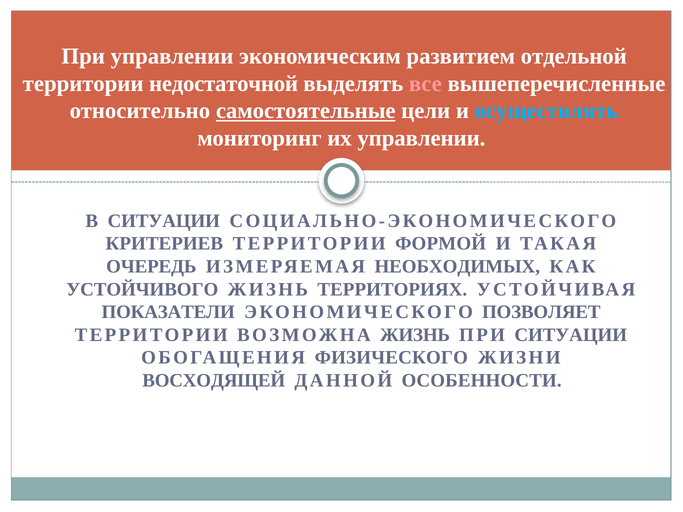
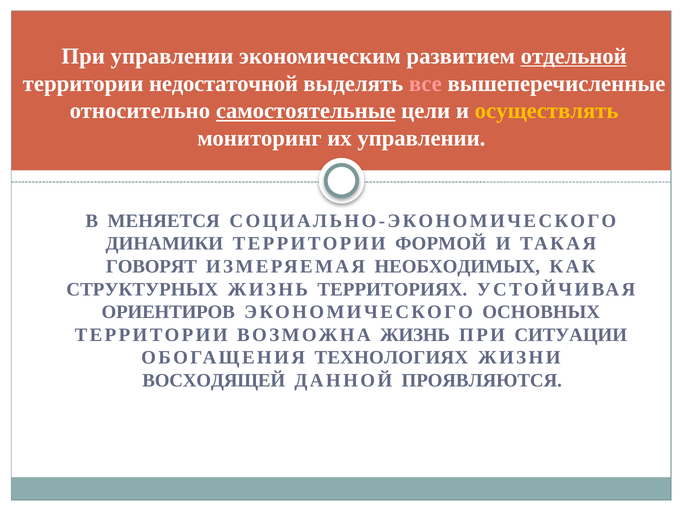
отдельной underline: none -> present
осуществлять colour: light blue -> yellow
В СИТУАЦИИ: СИТУАЦИИ -> МЕНЯЕТСЯ
КРИТЕРИЕВ: КРИТЕРИЕВ -> ДИНАМИКИ
ОЧЕРЕДЬ: ОЧЕРЕДЬ -> ГОВОРЯТ
УСТОЙЧИВОГО: УСТОЙЧИВОГО -> СТРУКТУРНЫХ
ПОКАЗАТЕЛИ: ПОКАЗАТЕЛИ -> ОРИЕНТИРОВ
ПОЗВОЛЯЕТ: ПОЗВОЛЯЕТ -> ОСНОВНЫХ
ФИЗИЧЕСКОГО: ФИЗИЧЕСКОГО -> ТЕХНОЛОГИЯХ
ОСОБЕННОСТИ: ОСОБЕННОСТИ -> ПРОЯВЛЯЮТСЯ
